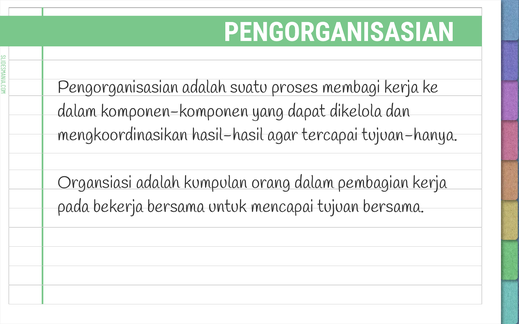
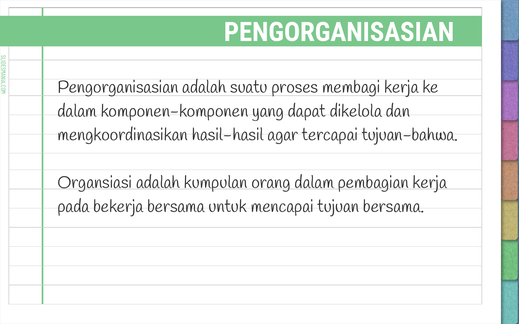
tujuan-hanya: tujuan-hanya -> tujuan-bahwa
